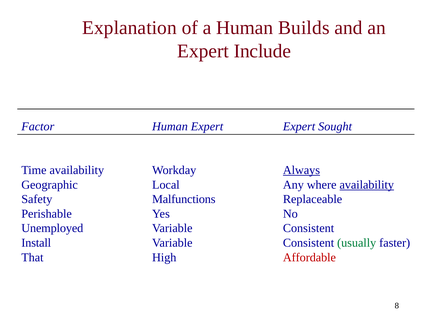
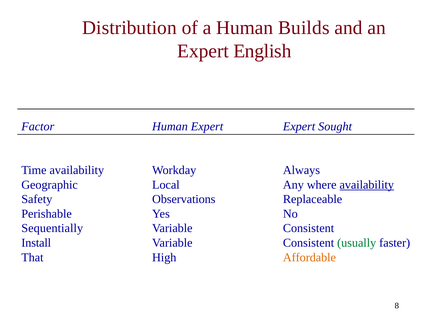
Explanation: Explanation -> Distribution
Include: Include -> English
Always underline: present -> none
Malfunctions: Malfunctions -> Observations
Unemployed: Unemployed -> Sequentially
Affordable colour: red -> orange
